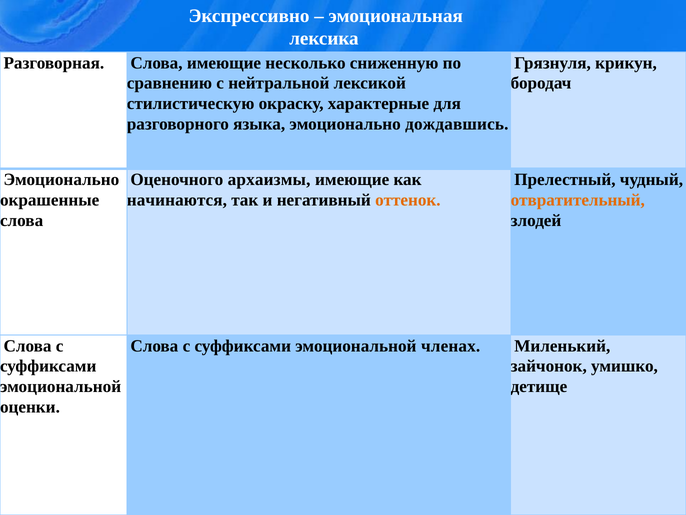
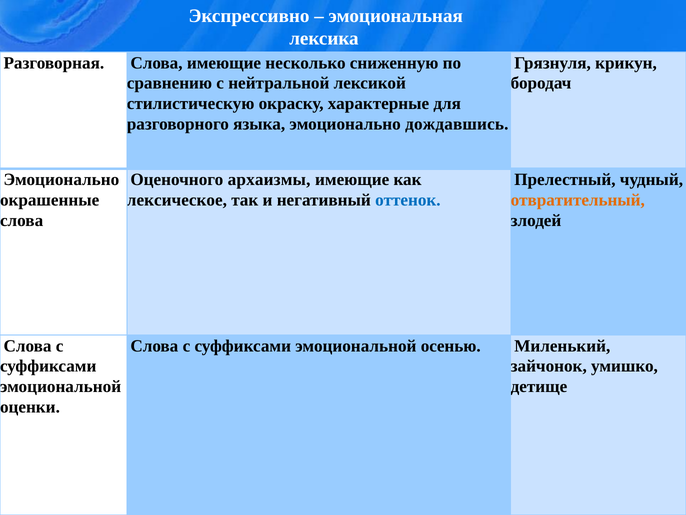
начинаются: начинаются -> лексическое
оттенок colour: orange -> blue
членах: членах -> осенью
